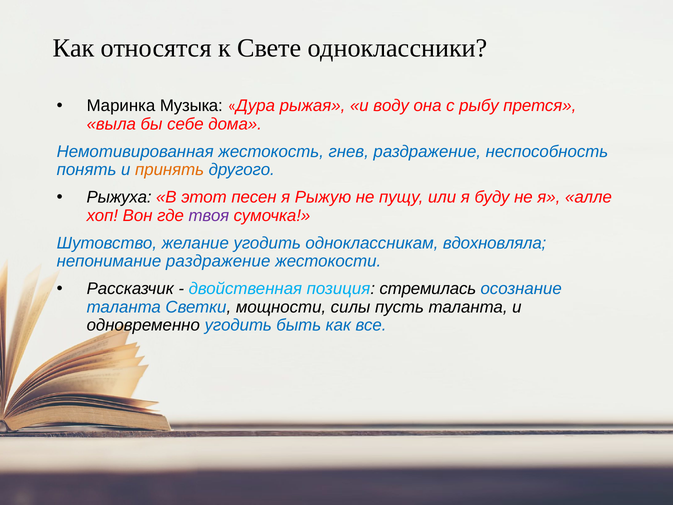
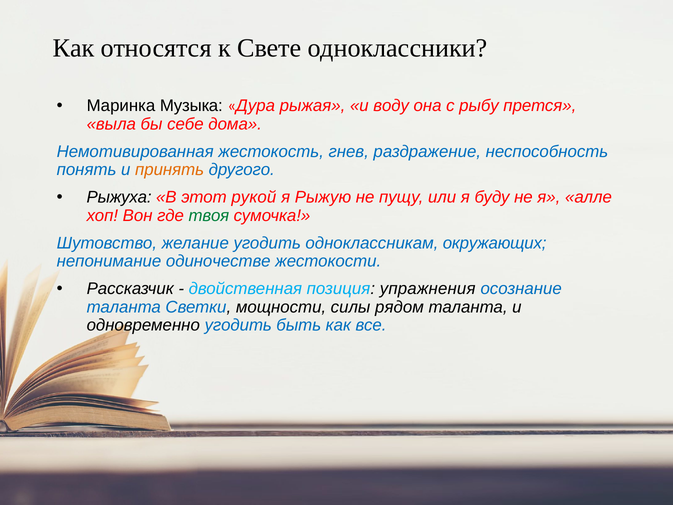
песен: песен -> рукой
твоя colour: purple -> green
вдохновляла: вдохновляла -> окружающих
непонимание раздражение: раздражение -> одиночестве
стремилась: стремилась -> упражнения
пусть: пусть -> рядом
